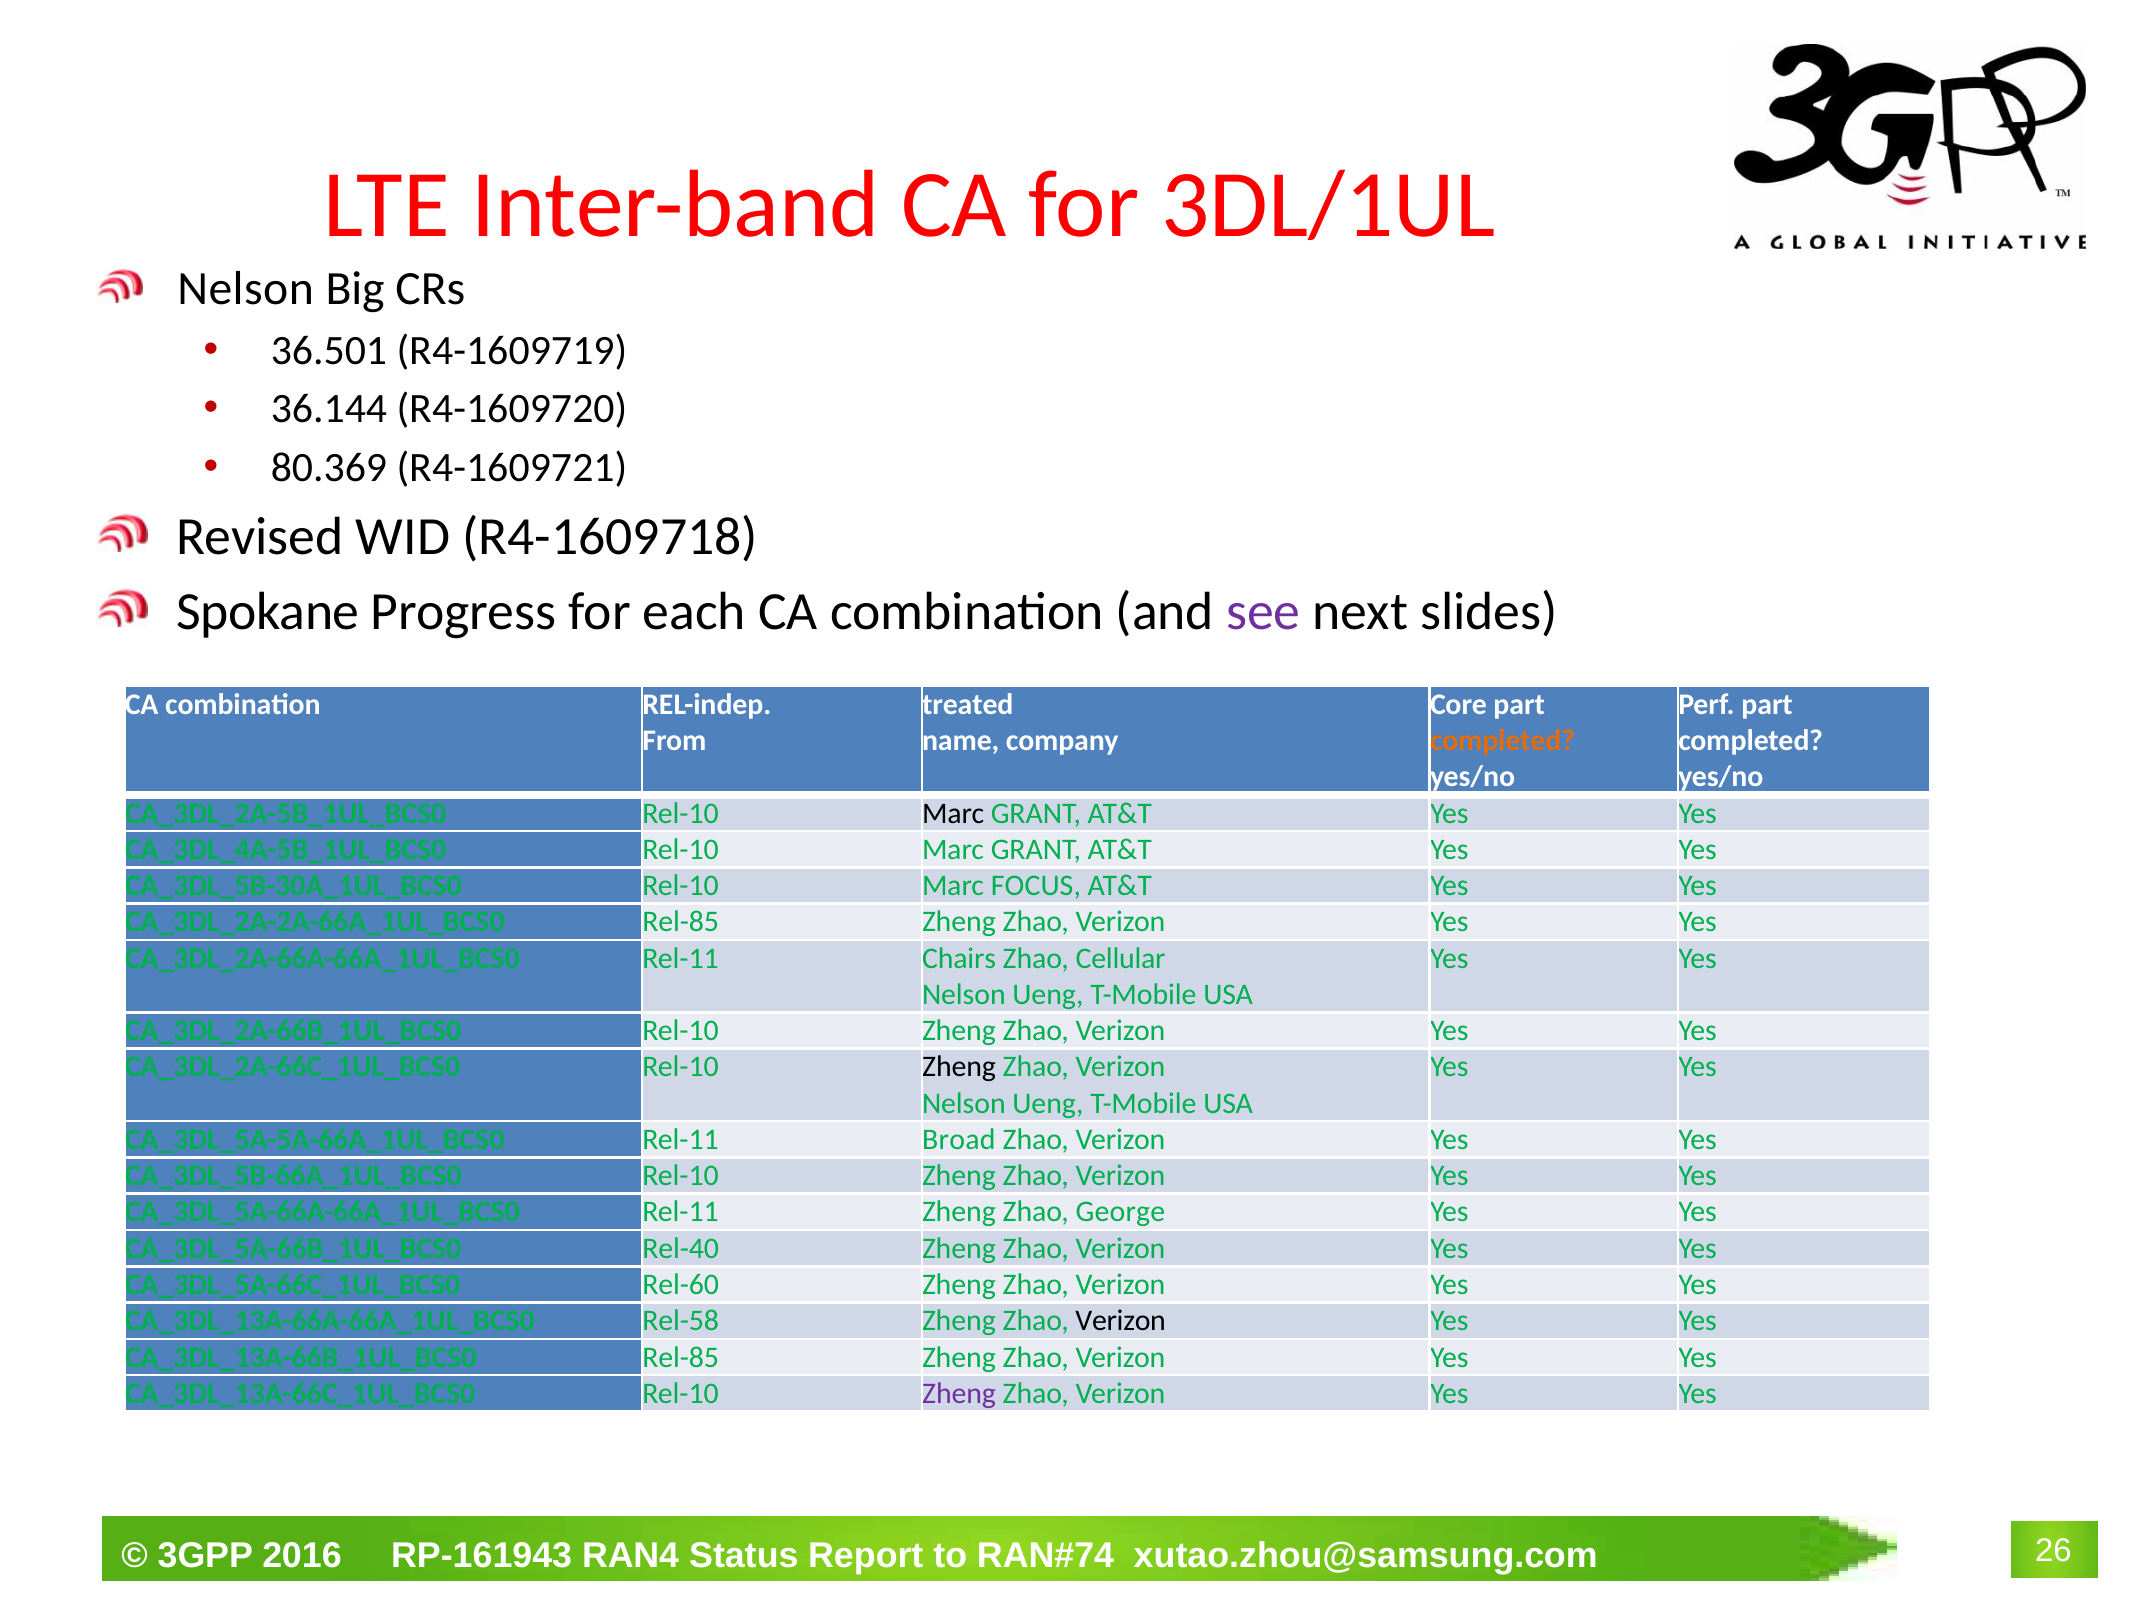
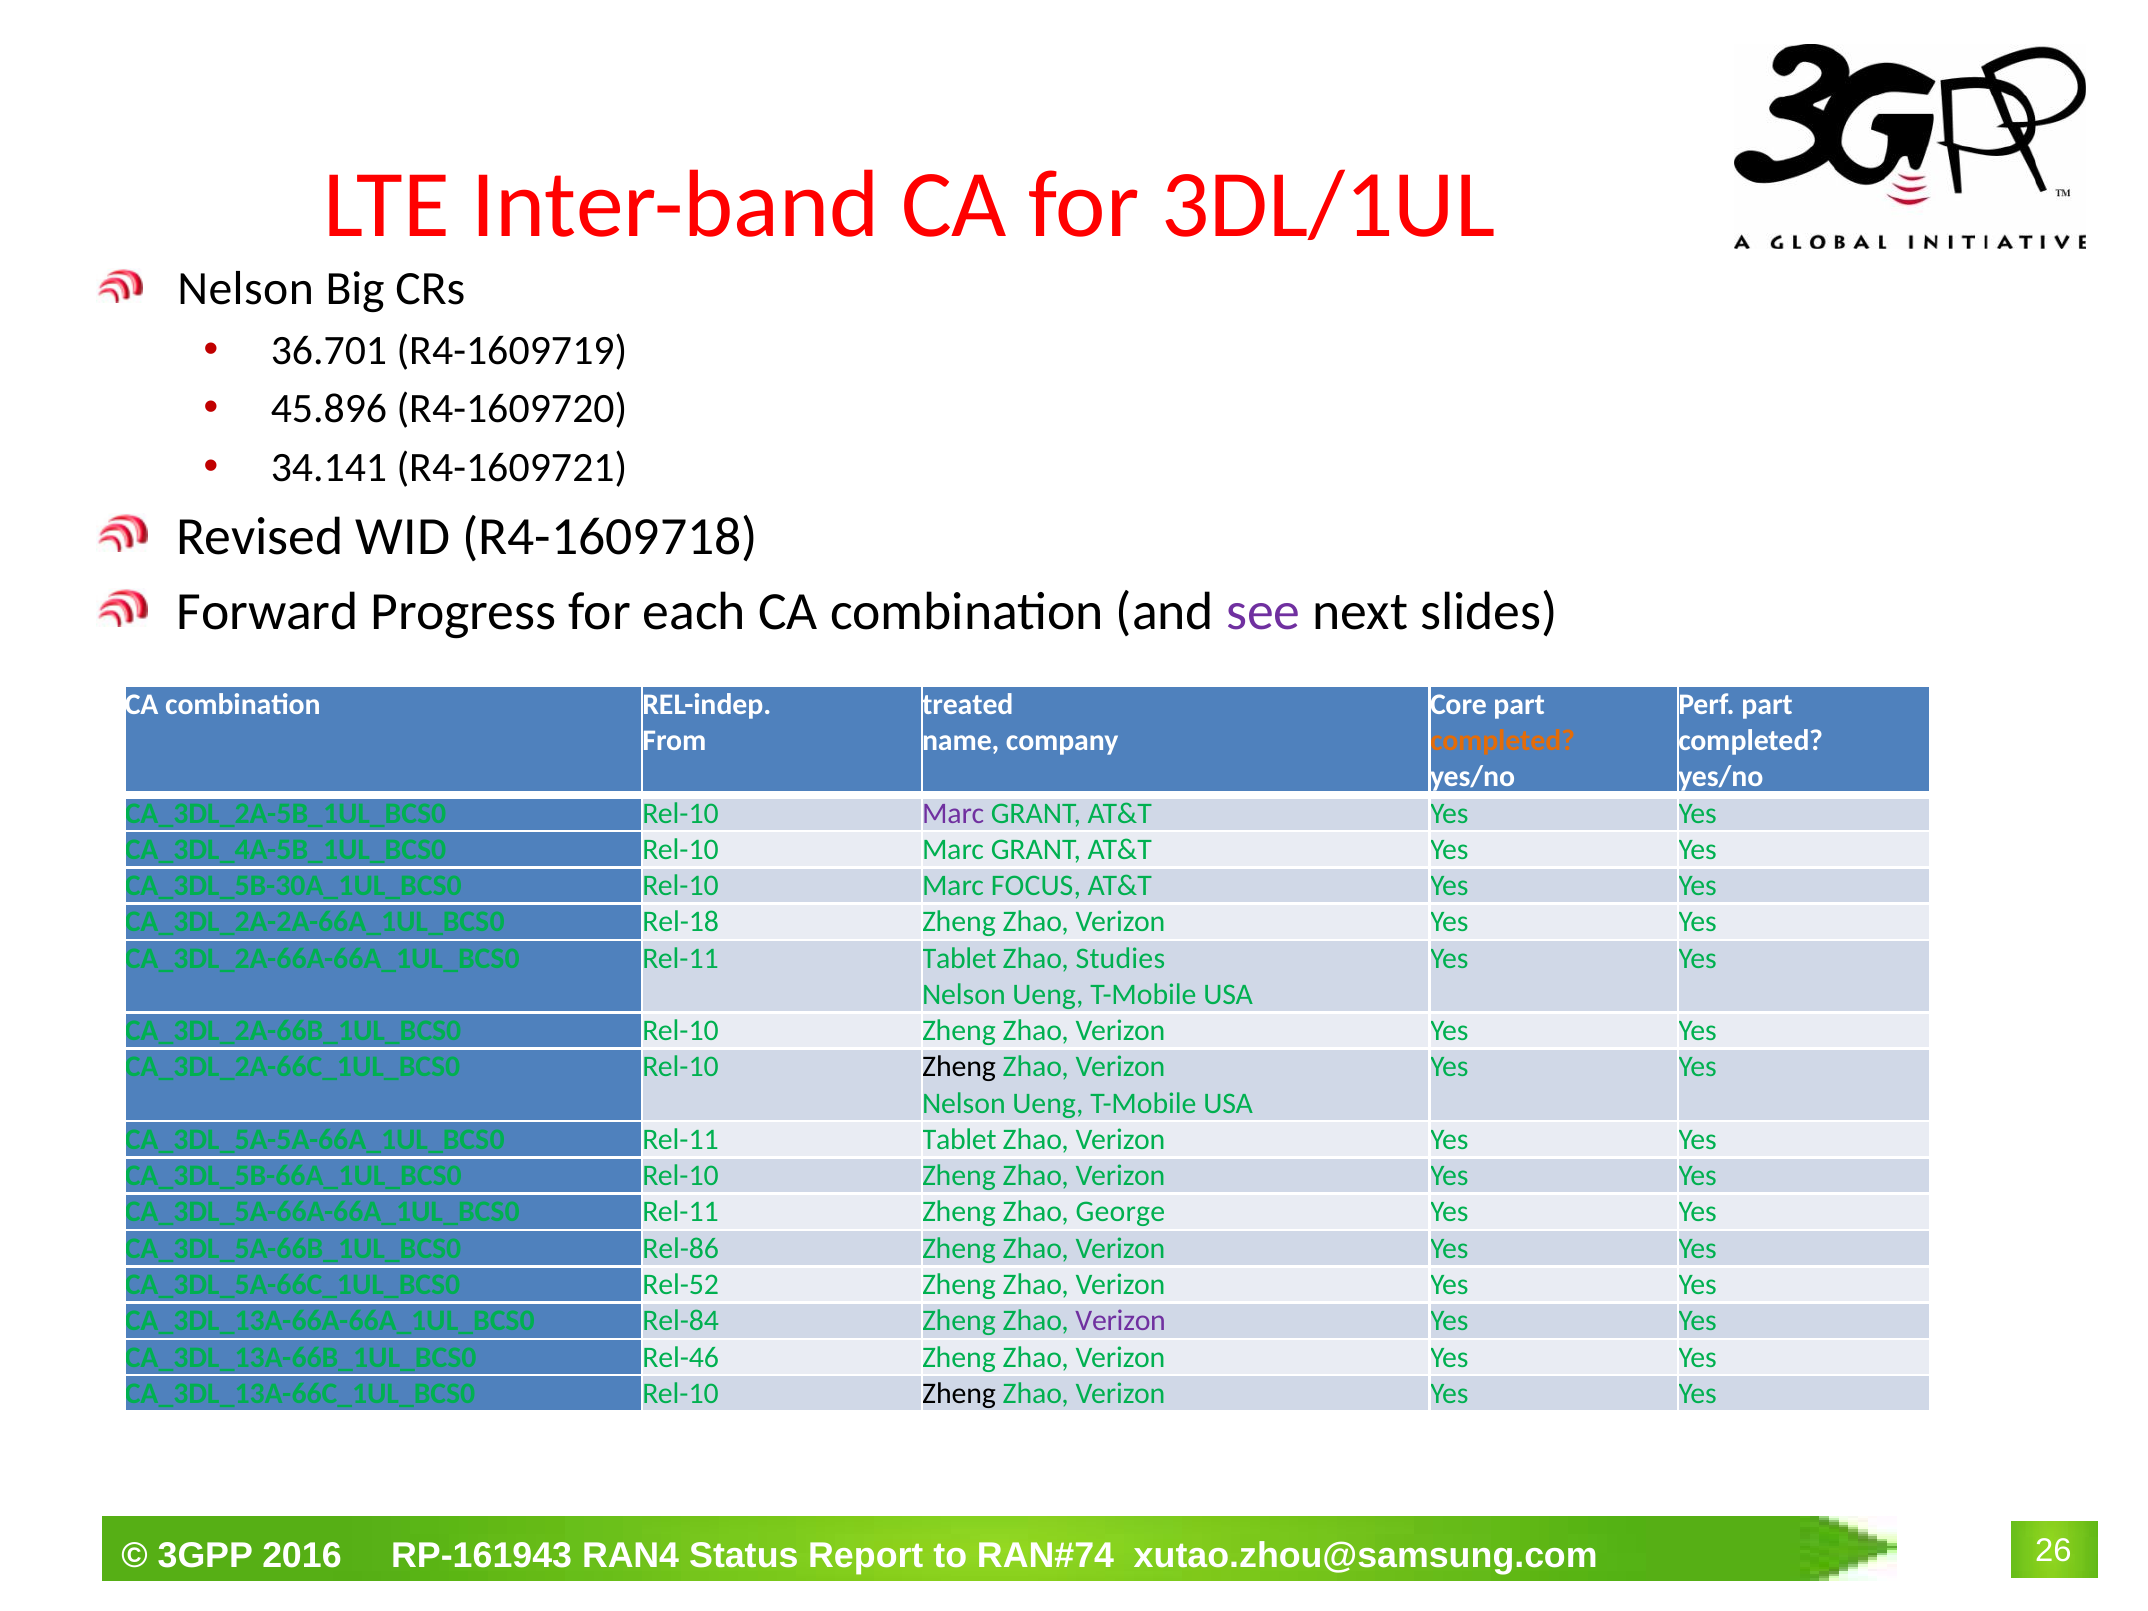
36.501: 36.501 -> 36.701
36.144: 36.144 -> 45.896
80.369: 80.369 -> 34.141
Spokane: Spokane -> Forward
Marc at (953, 813) colour: black -> purple
Rel-85 at (681, 922): Rel-85 -> Rel-18
Chairs at (959, 958): Chairs -> Tablet
Cellular: Cellular -> Studies
Broad at (959, 1140): Broad -> Tablet
Rel-40: Rel-40 -> Rel-86
Rel-60: Rel-60 -> Rel-52
Rel-58: Rel-58 -> Rel-84
Verizon at (1121, 1321) colour: black -> purple
Rel-85 at (681, 1357): Rel-85 -> Rel-46
Zheng at (959, 1394) colour: purple -> black
